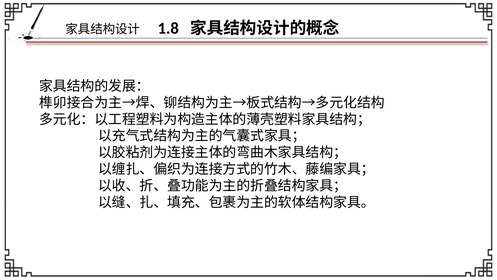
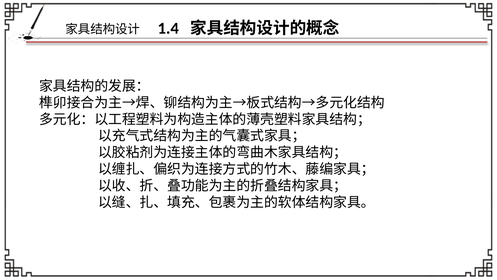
1.8: 1.8 -> 1.4
